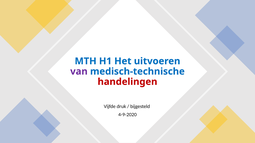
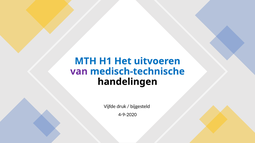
handelingen colour: red -> black
